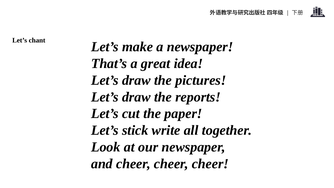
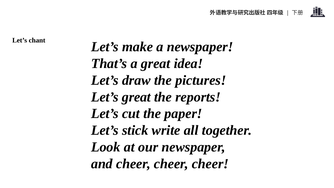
draw at (136, 97): draw -> great
